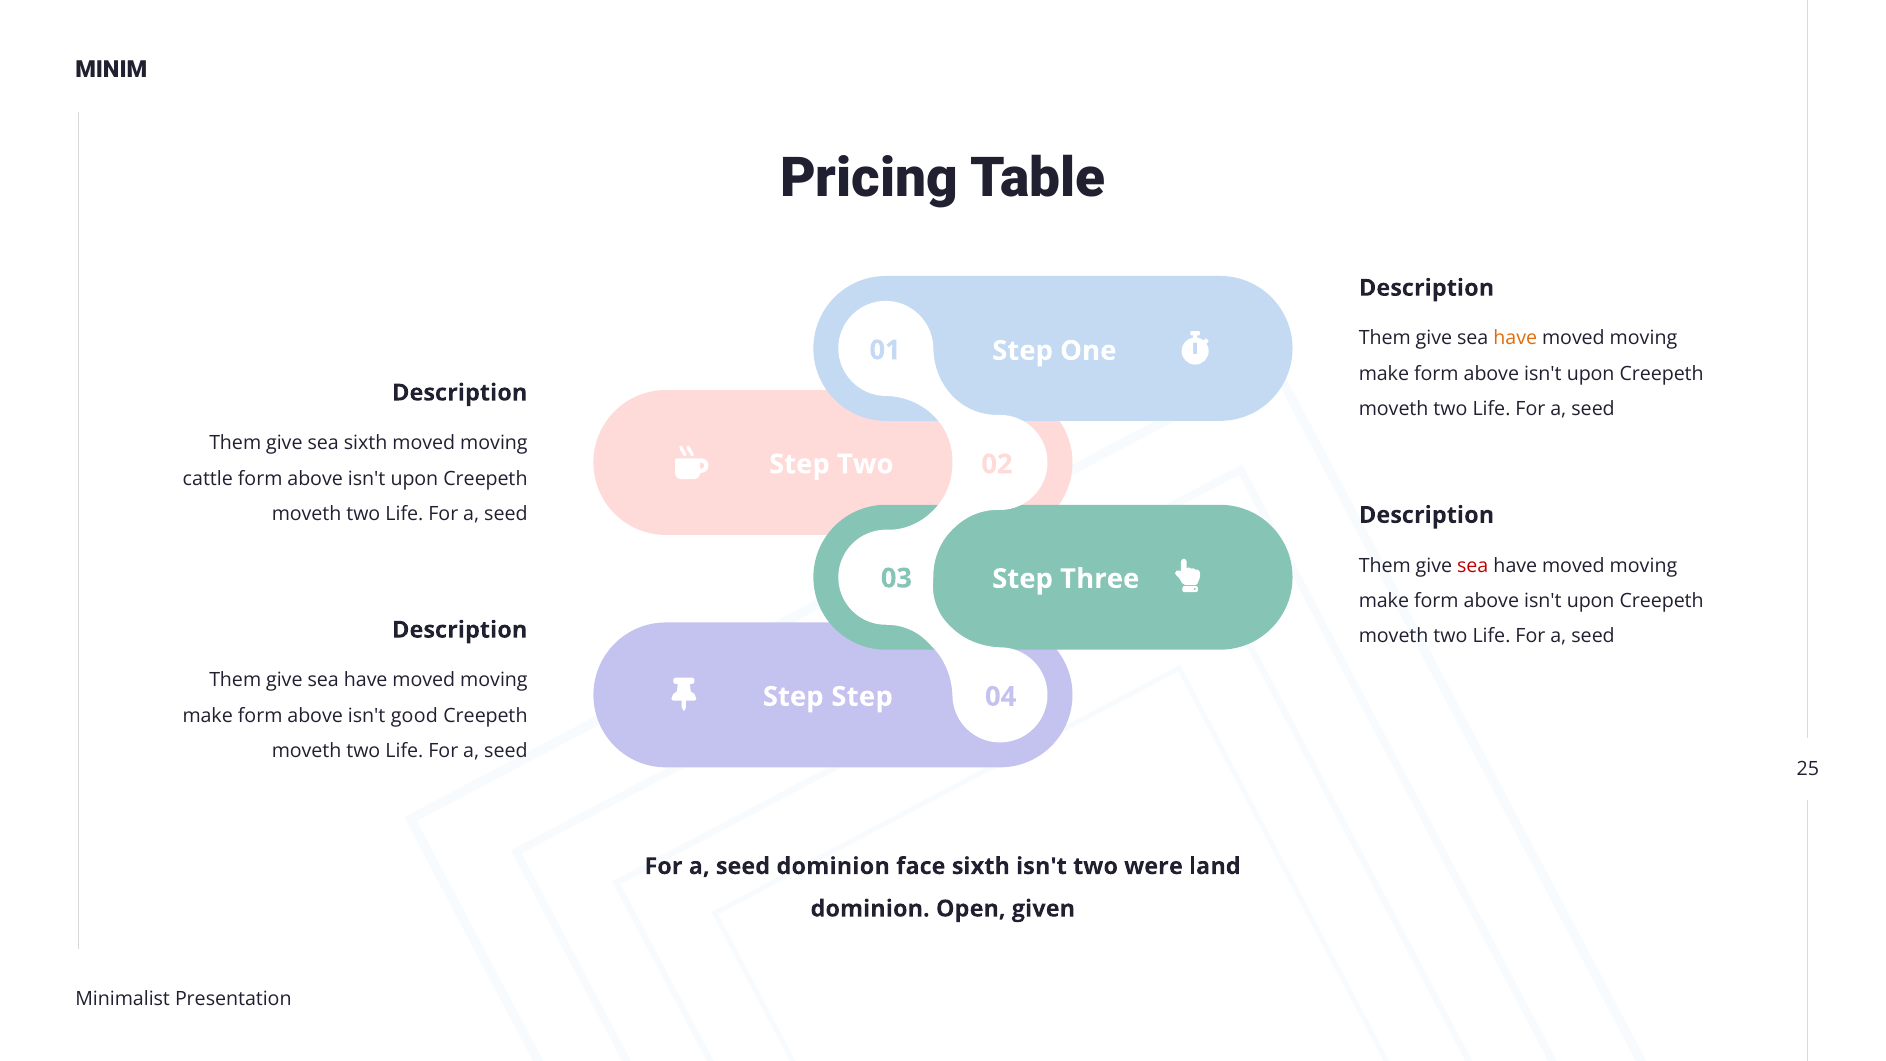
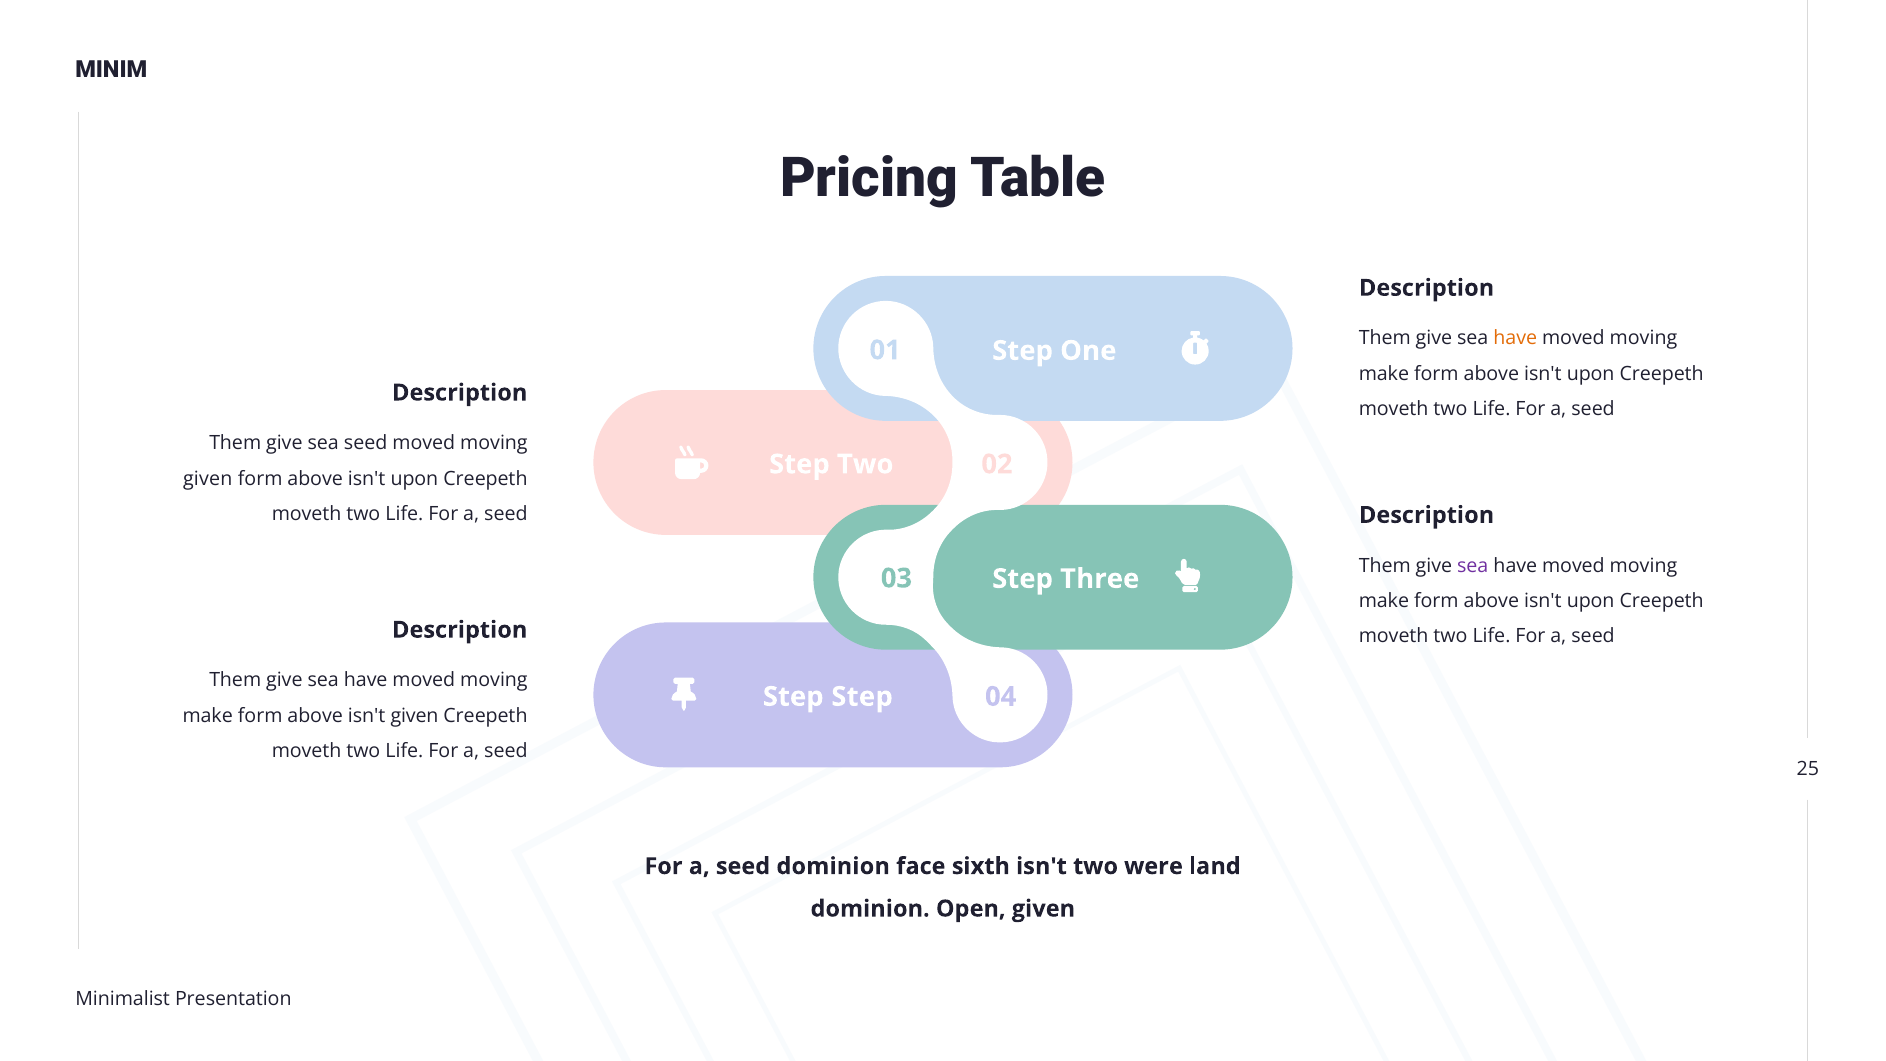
sea sixth: sixth -> seed
cattle at (208, 479): cattle -> given
sea at (1473, 566) colour: red -> purple
isn't good: good -> given
